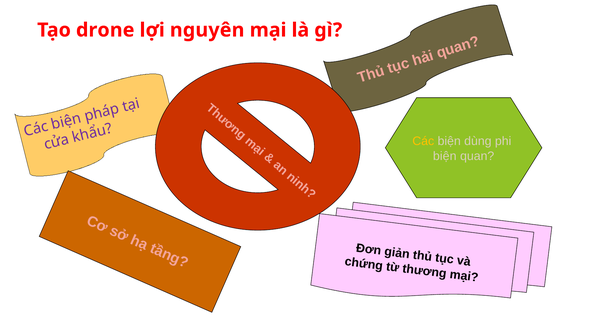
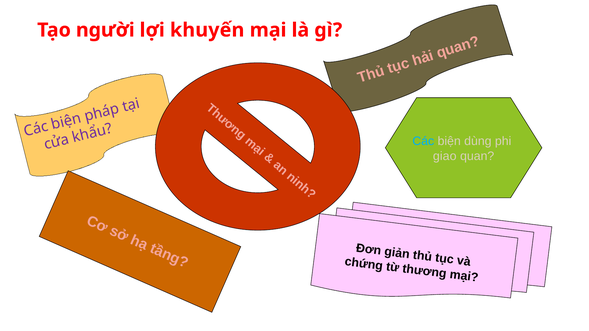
drone: drone -> người
nguyên: nguyên -> khuyến
Các colour: yellow -> light blue
biện at (445, 156): biện -> giao
